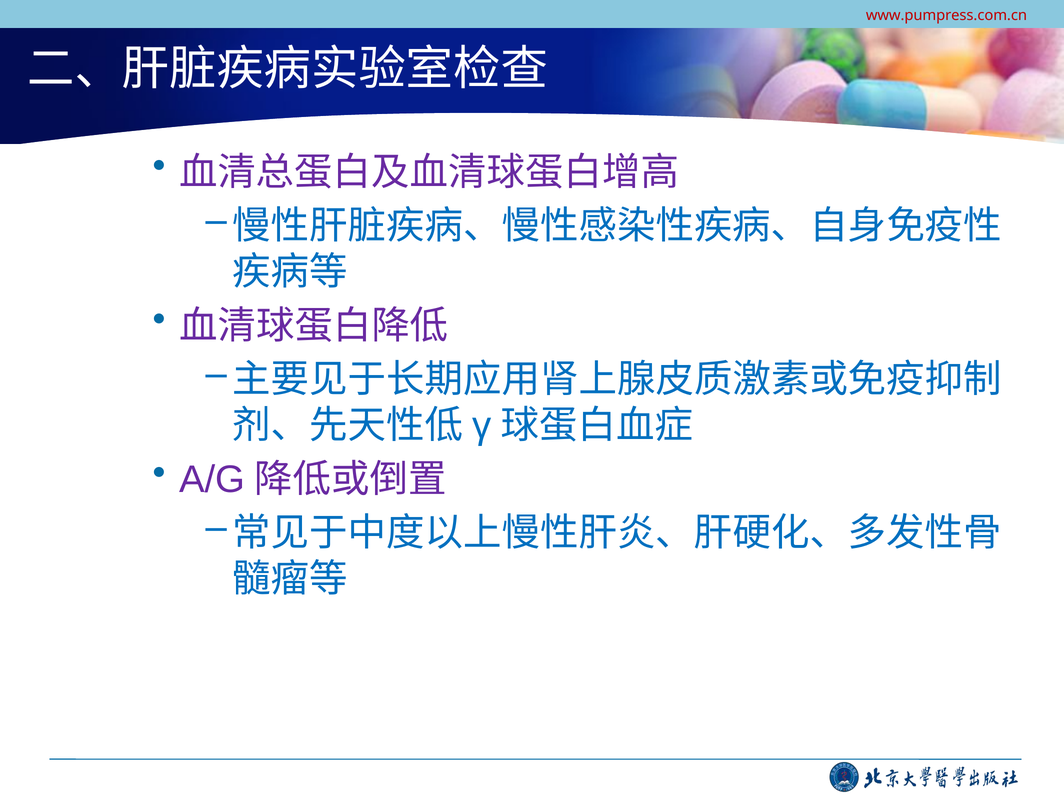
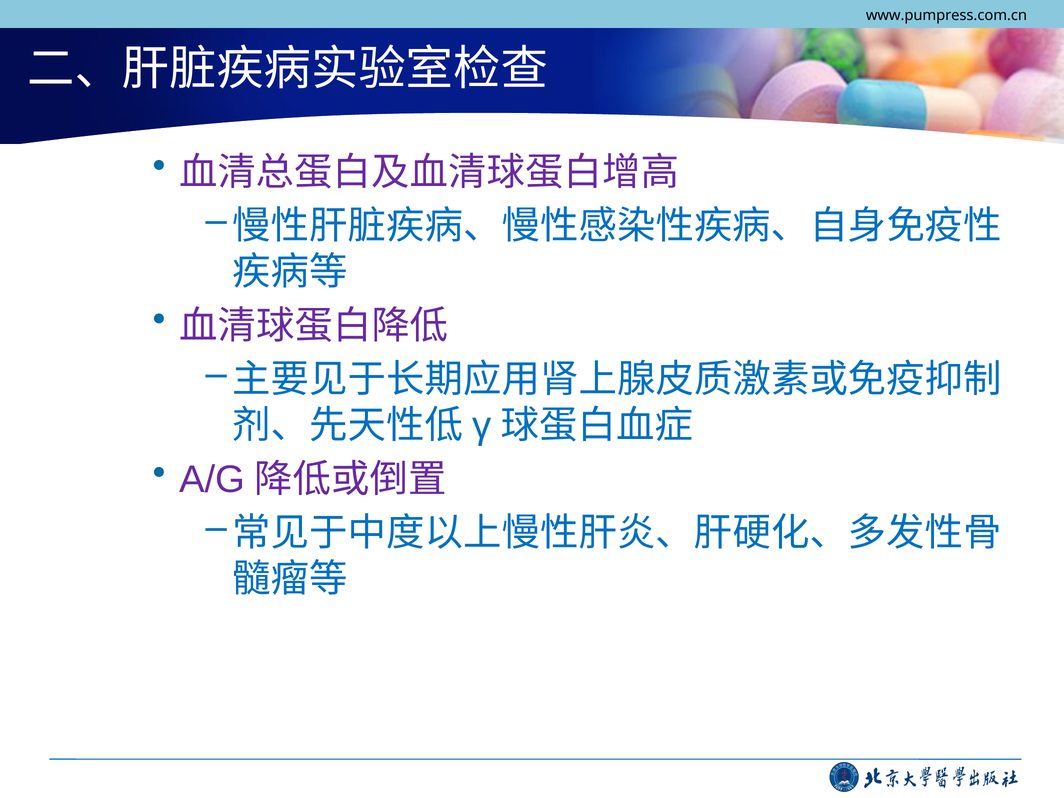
www.pumpress.com.cn colour: red -> black
